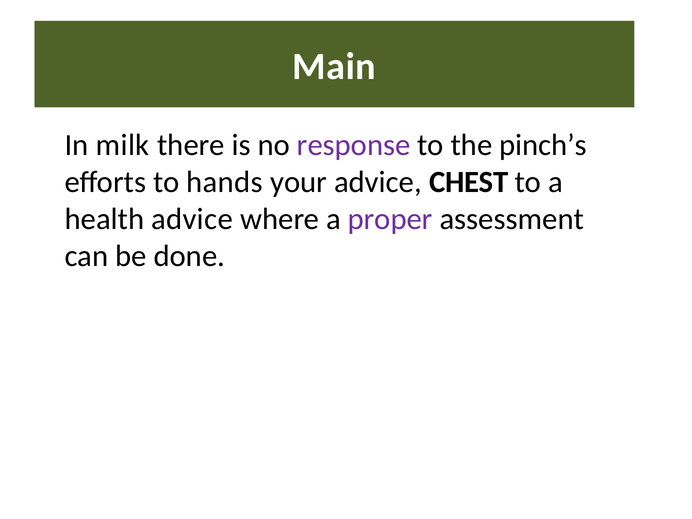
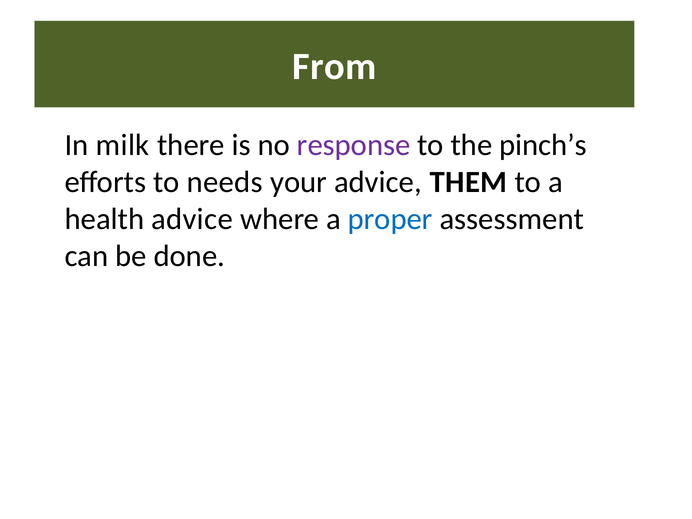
Main: Main -> From
hands: hands -> needs
CHEST: CHEST -> THEM
proper colour: purple -> blue
